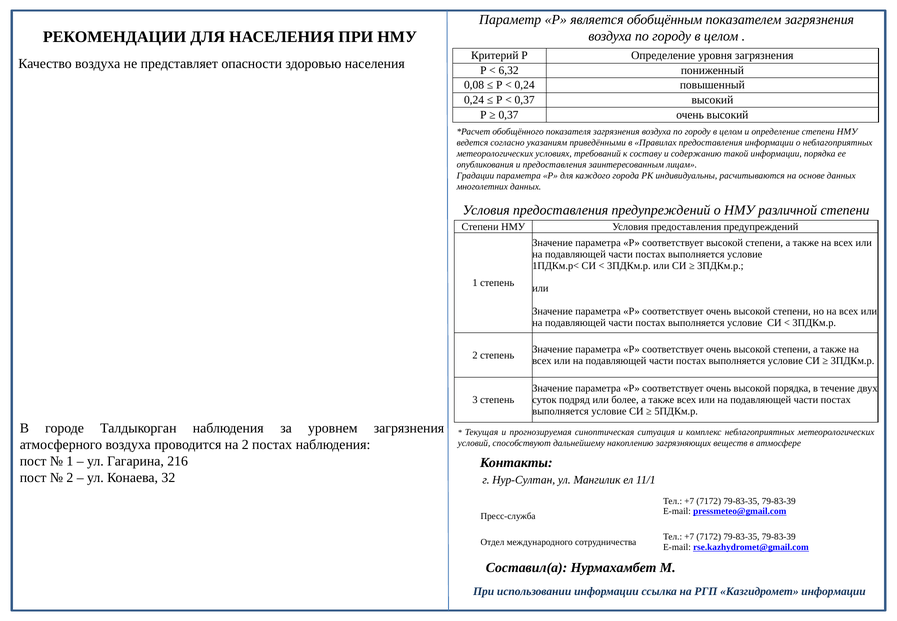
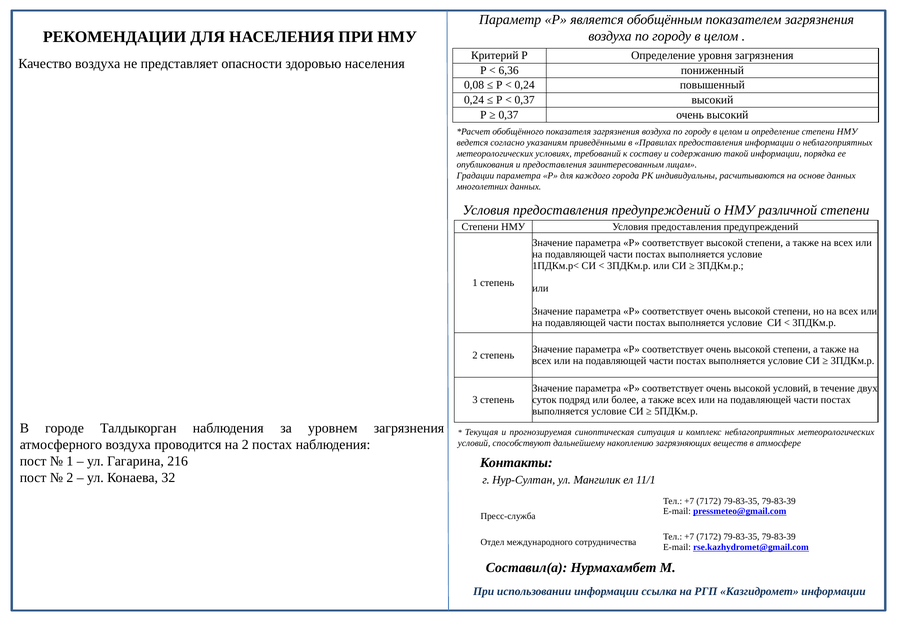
6,32: 6,32 -> 6,36
высокой порядка: порядка -> условий
